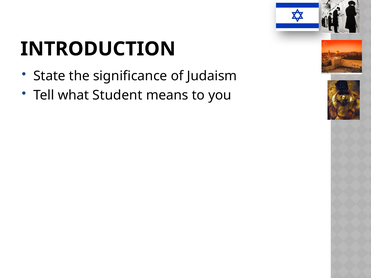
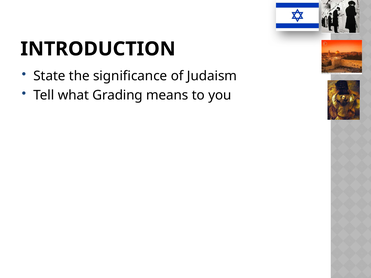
Student: Student -> Grading
